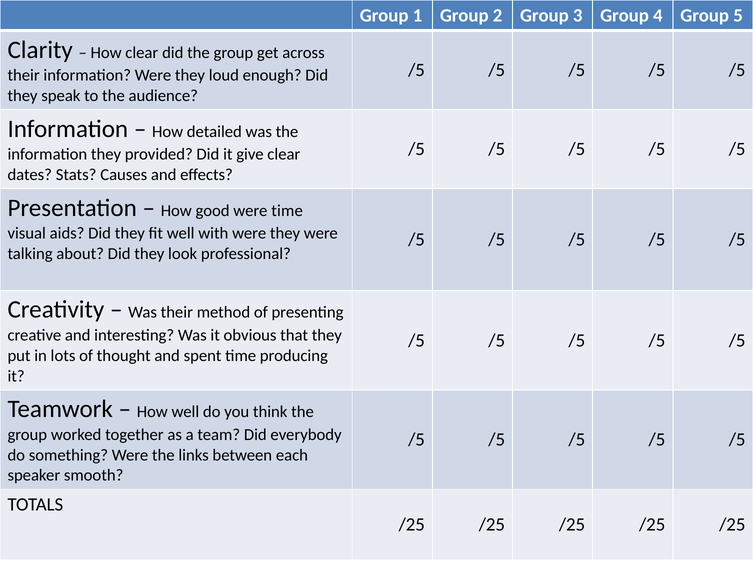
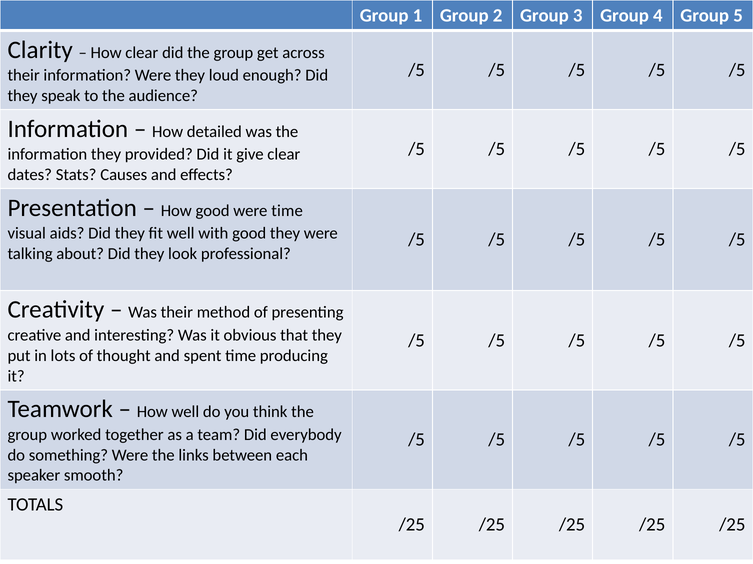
with were: were -> good
